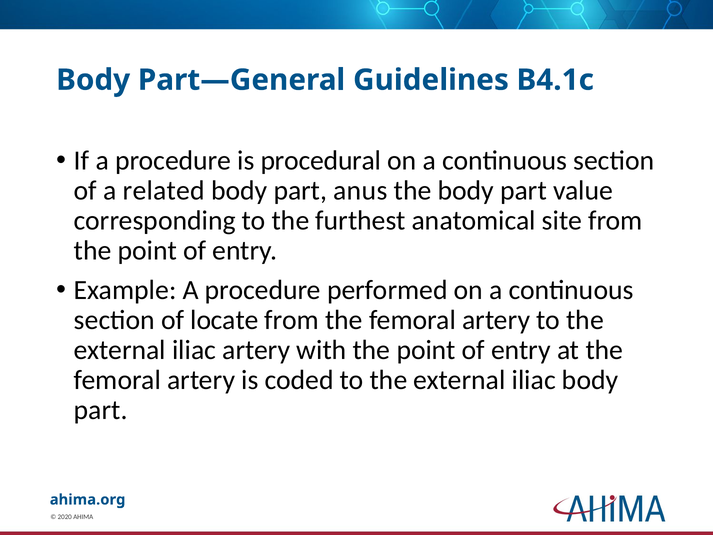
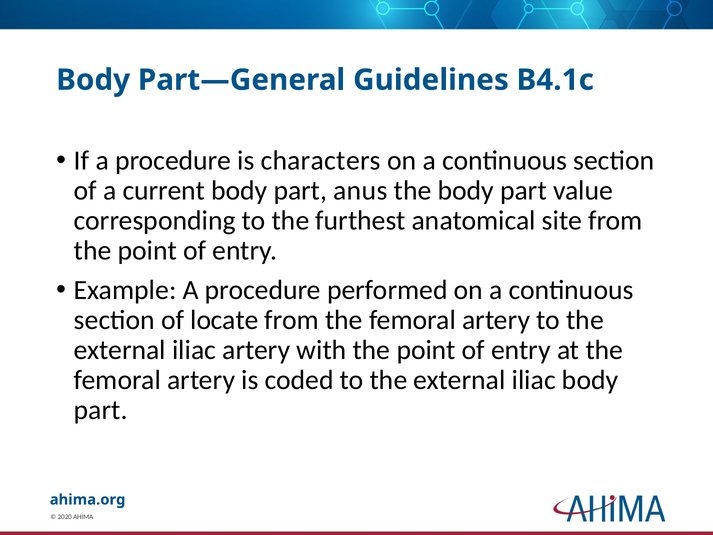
procedural: procedural -> characters
related: related -> current
